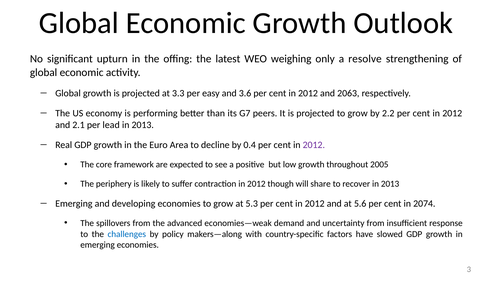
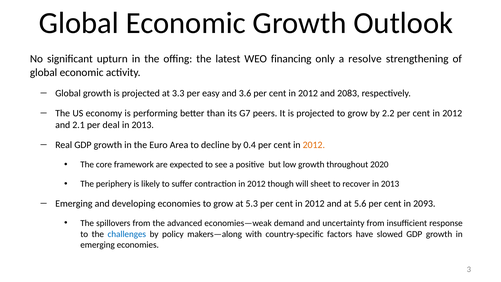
weighing: weighing -> financing
2063: 2063 -> 2083
lead: lead -> deal
2012 at (314, 145) colour: purple -> orange
2005: 2005 -> 2020
share: share -> sheet
2074: 2074 -> 2093
